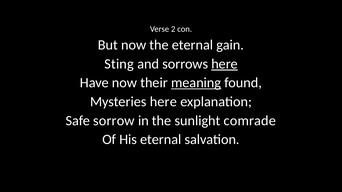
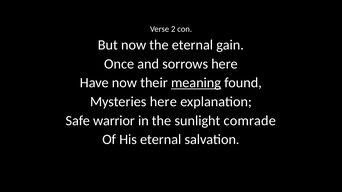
Sting: Sting -> Once
here at (225, 64) underline: present -> none
sorrow: sorrow -> warrior
